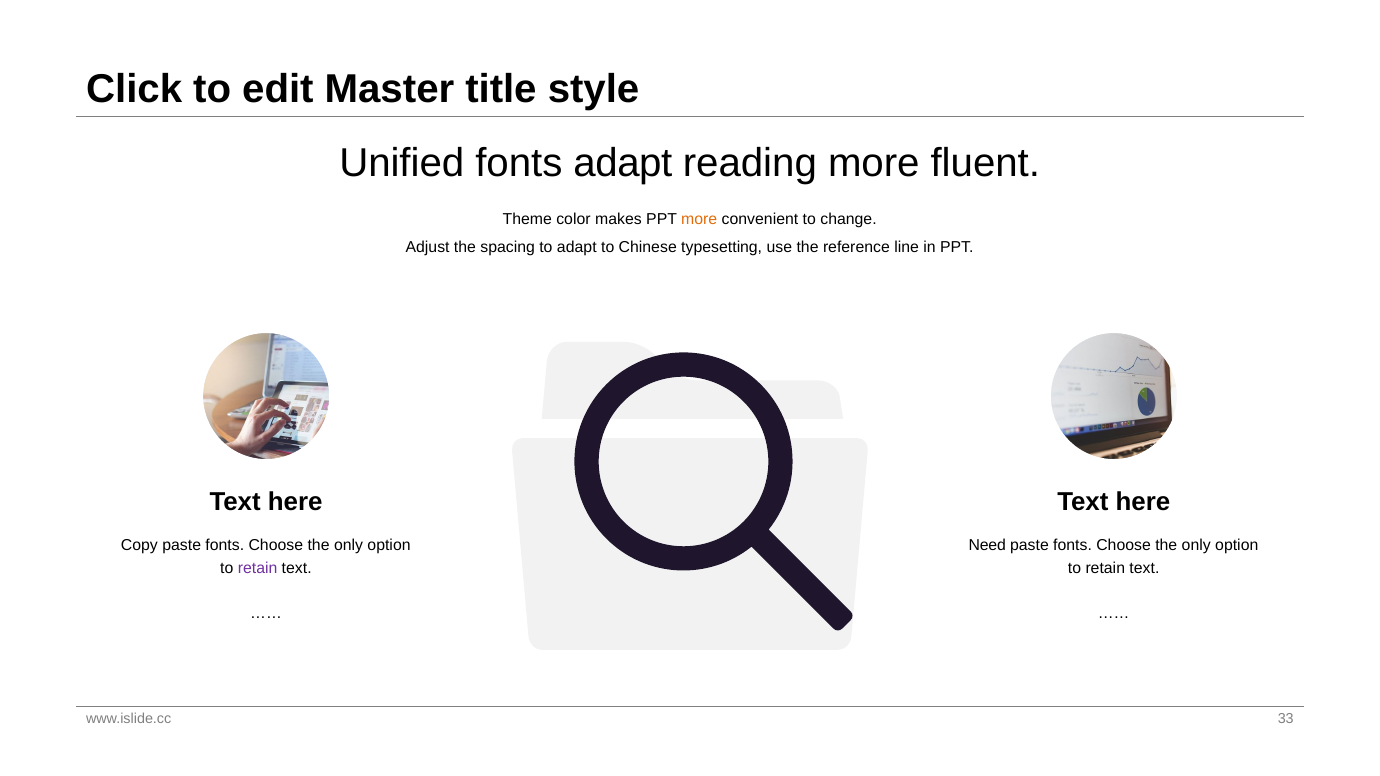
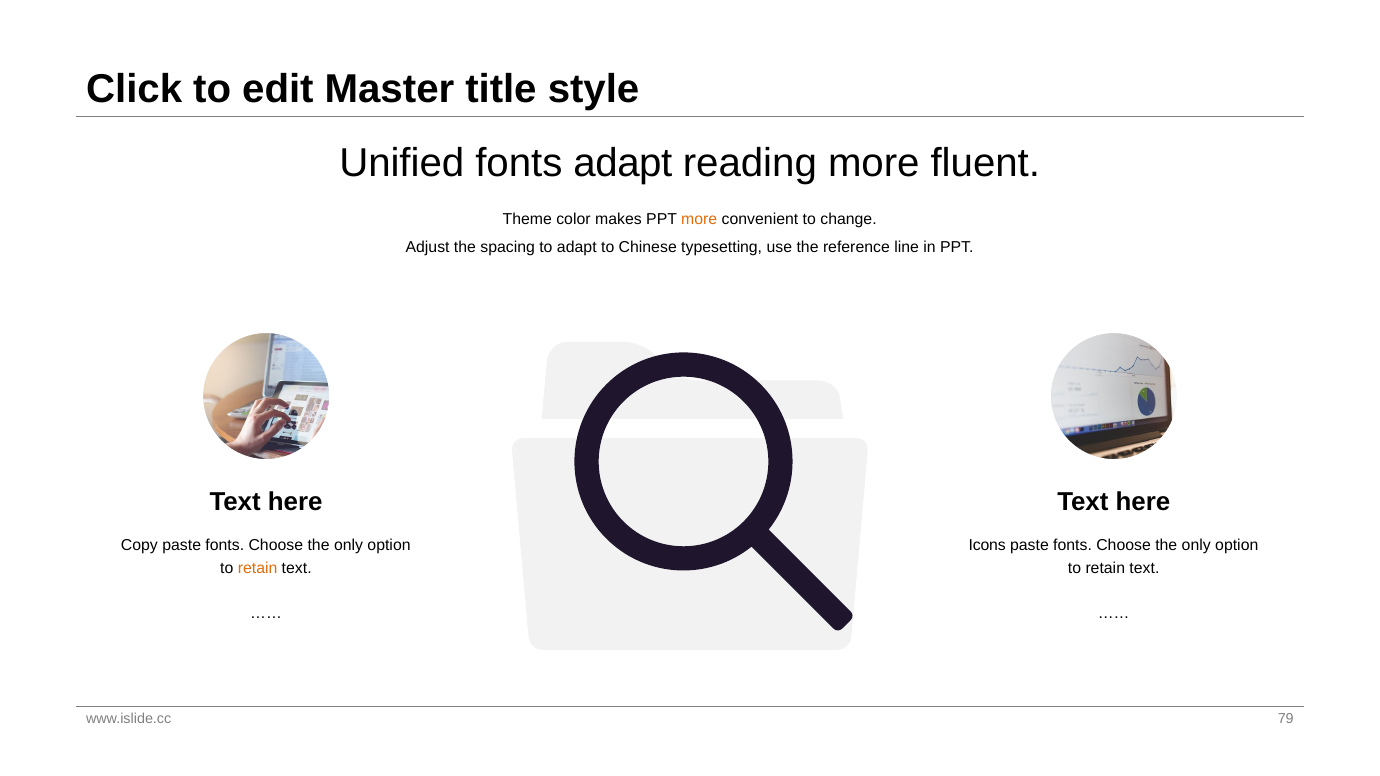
Need: Need -> Icons
retain at (258, 568) colour: purple -> orange
33: 33 -> 79
